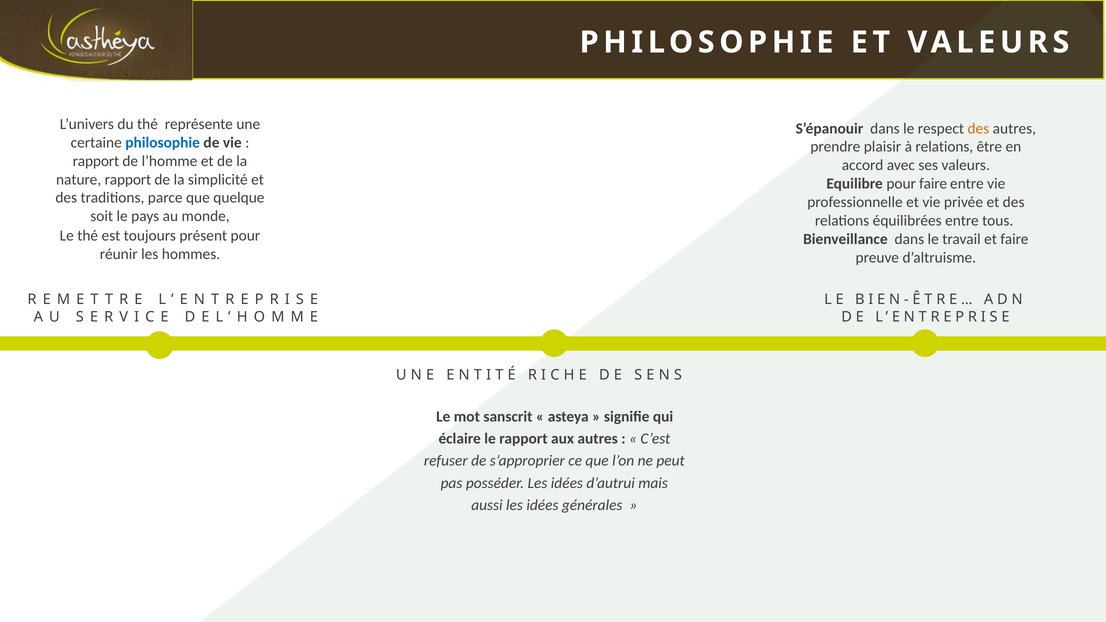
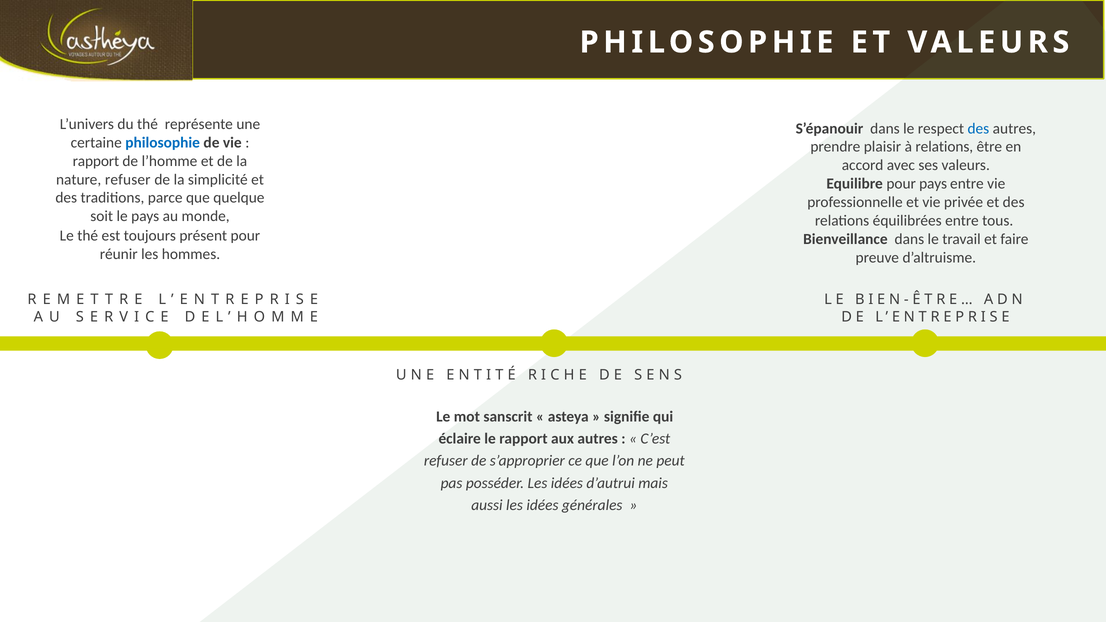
des at (978, 128) colour: orange -> blue
nature rapport: rapport -> refuser
pour faire: faire -> pays
